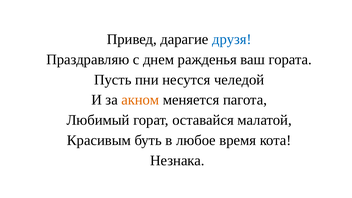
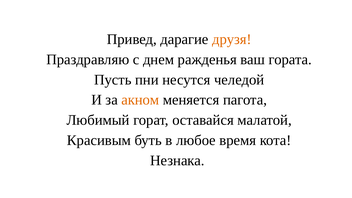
друзя colour: blue -> orange
